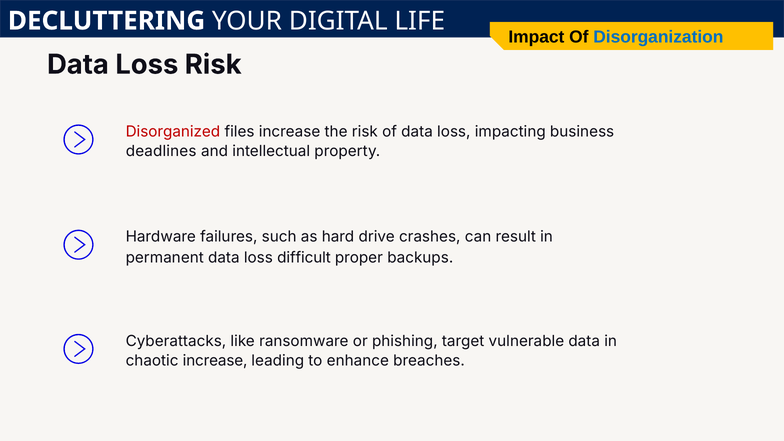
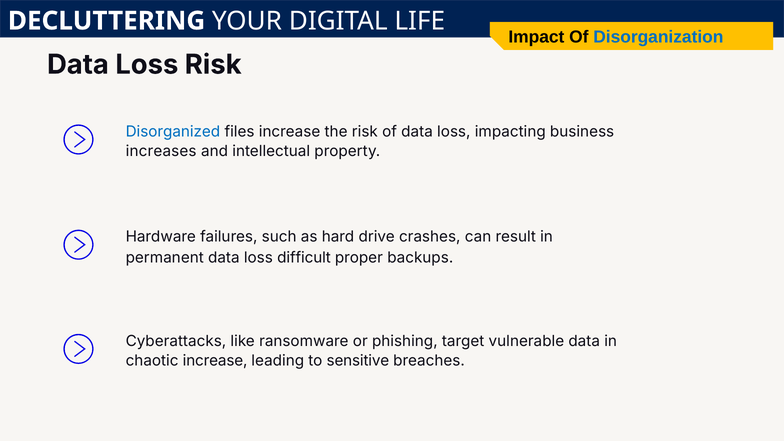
Disorganized colour: red -> blue
deadlines: deadlines -> increases
enhance: enhance -> sensitive
